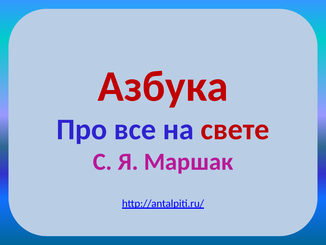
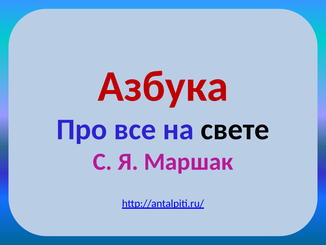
свете colour: red -> black
